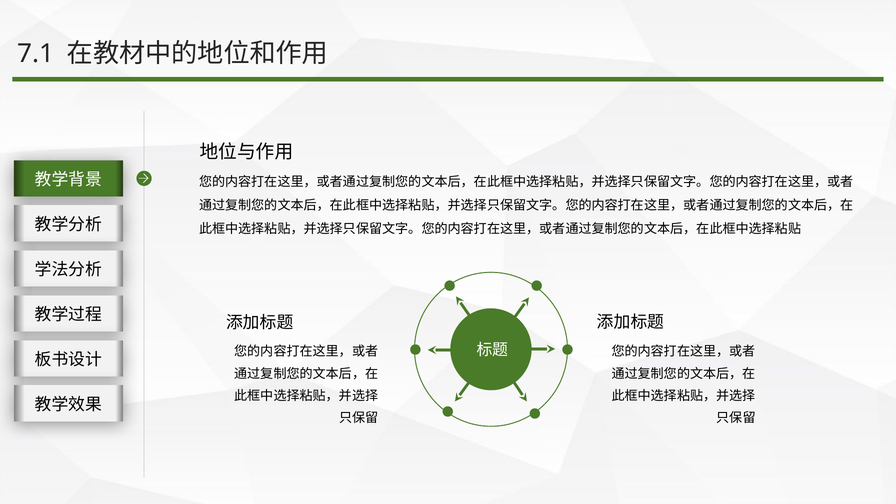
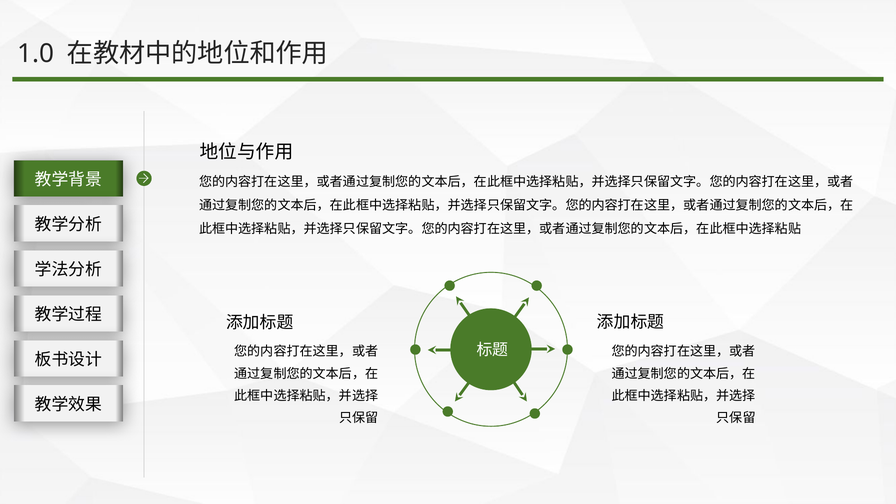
7.1: 7.1 -> 1.0
